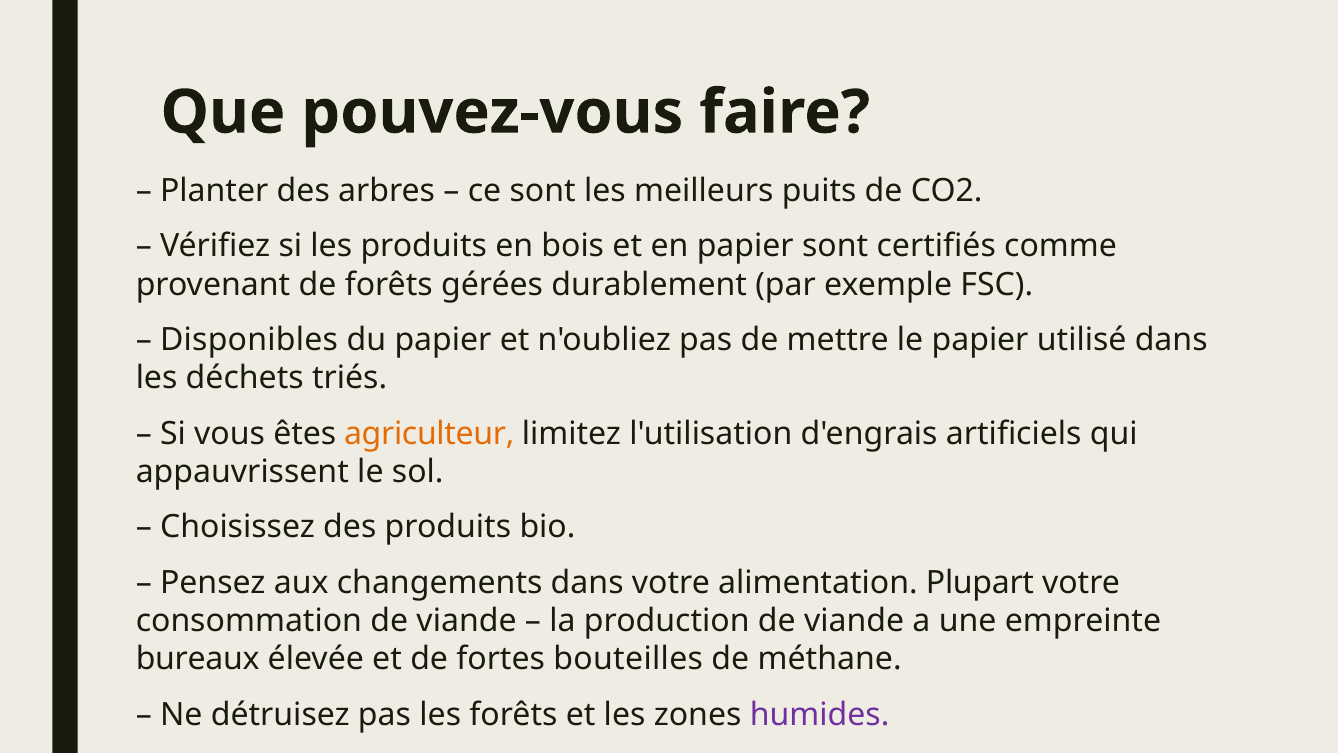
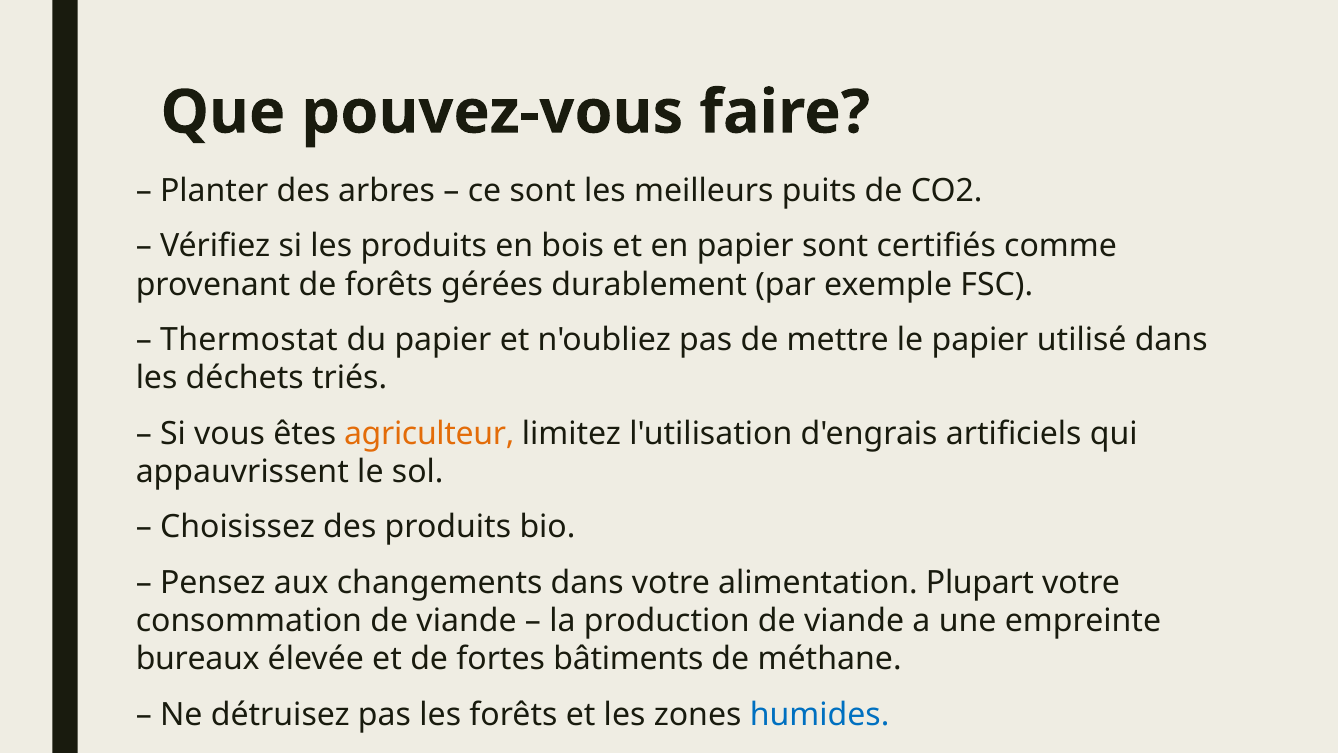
Disponibles: Disponibles -> Thermostat
bouteilles: bouteilles -> bâtiments
humides colour: purple -> blue
